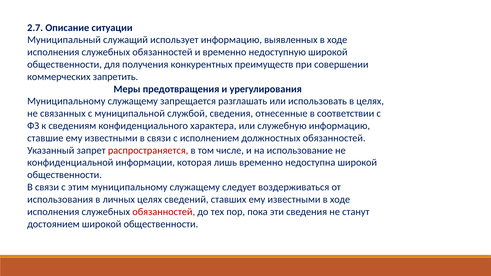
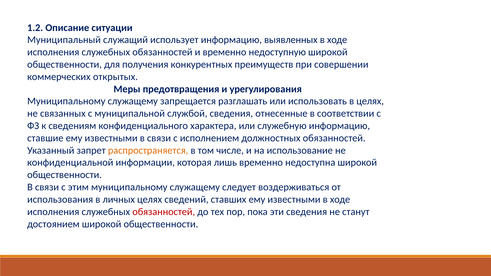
2.7: 2.7 -> 1.2
запретить: запретить -> открытых
распространяется colour: red -> orange
